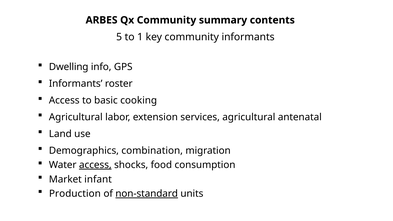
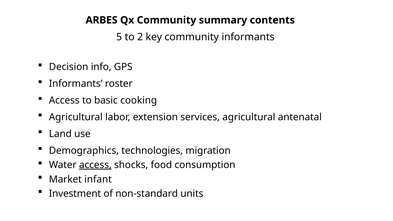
1: 1 -> 2
Dwelling: Dwelling -> Decision
combination: combination -> technologies
Production: Production -> Investment
non-standard underline: present -> none
